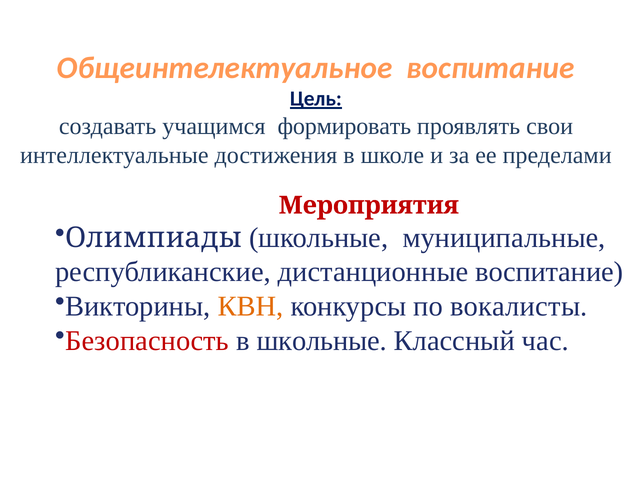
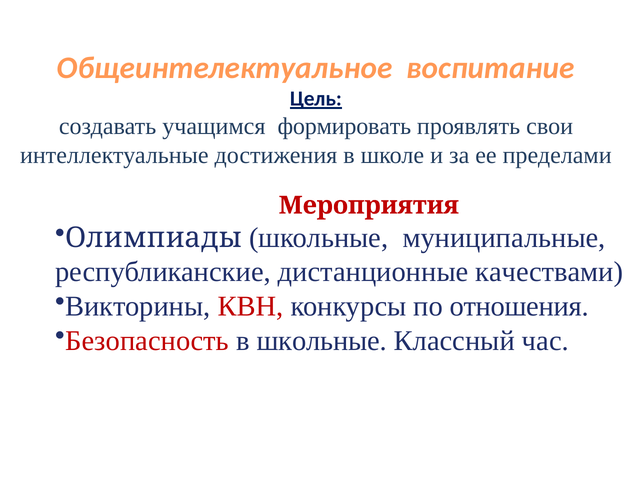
дистанционные воспитание: воспитание -> качествами
КВН colour: orange -> red
вокалисты: вокалисты -> отношения
